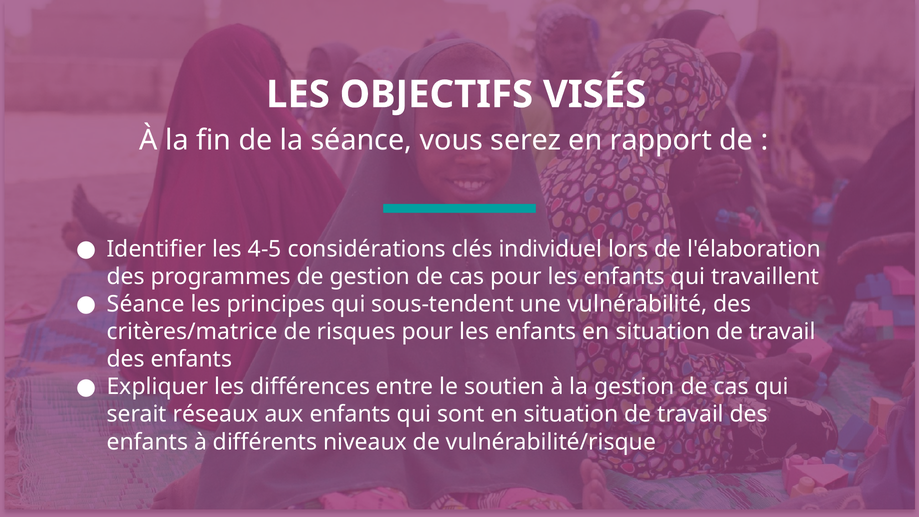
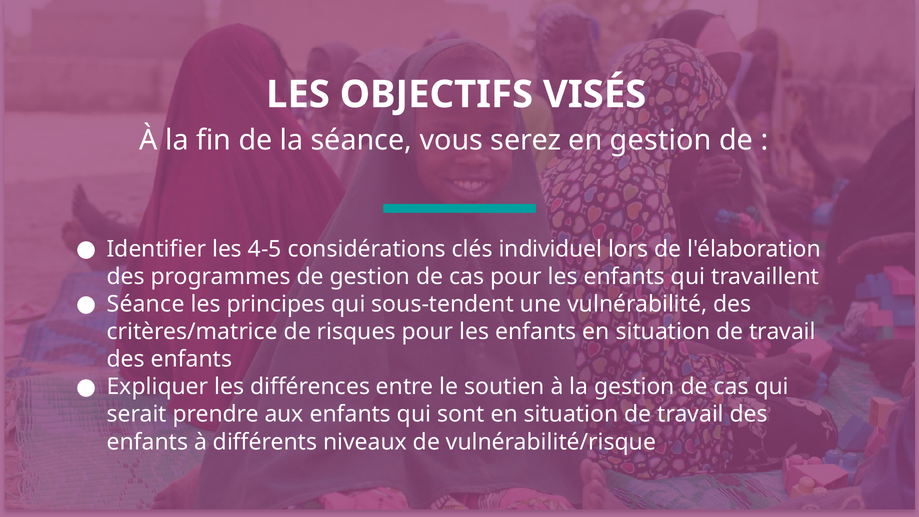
en rapport: rapport -> gestion
réseaux: réseaux -> prendre
